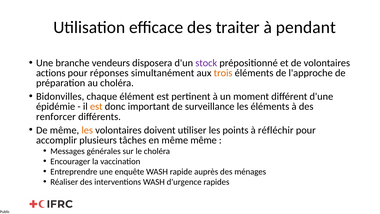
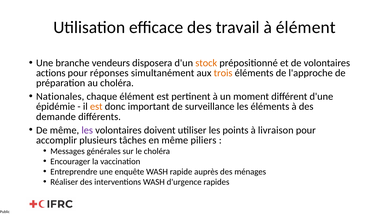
traiter: traiter -> travail
à pendant: pendant -> élément
stock colour: purple -> orange
Bidonvilles: Bidonvilles -> Nationales
renforcer: renforcer -> demande
les at (87, 130) colour: orange -> purple
réfléchir: réfléchir -> livraison
même même: même -> piliers
